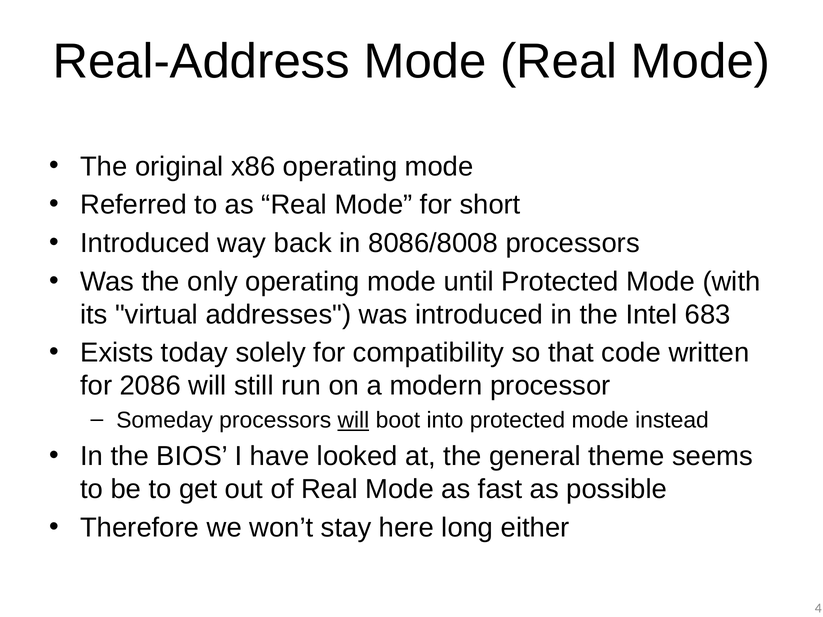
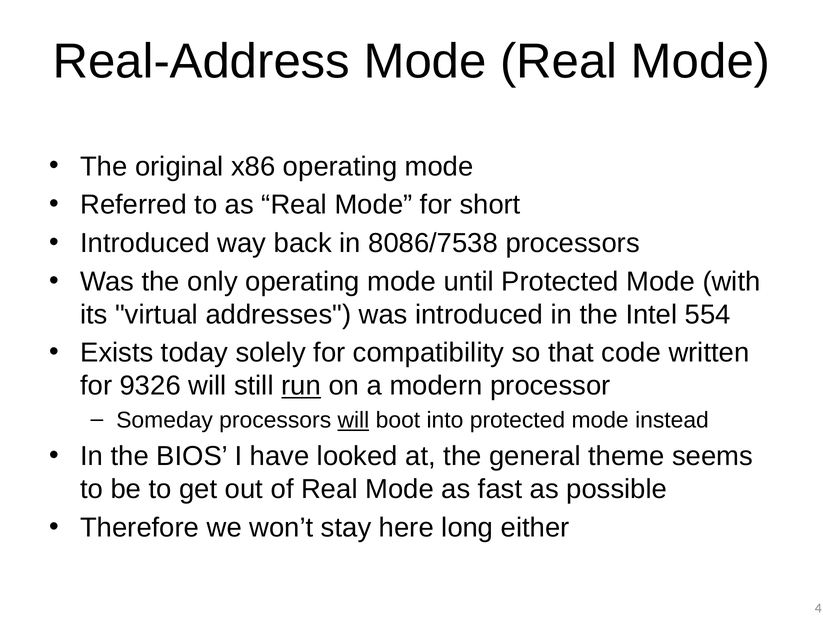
8086/8008: 8086/8008 -> 8086/7538
683: 683 -> 554
2086: 2086 -> 9326
run underline: none -> present
